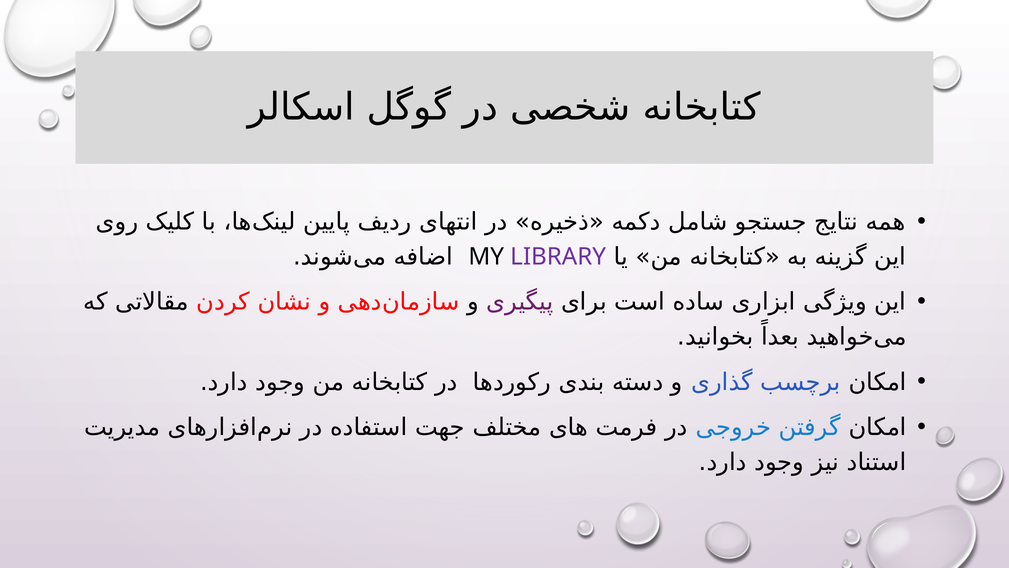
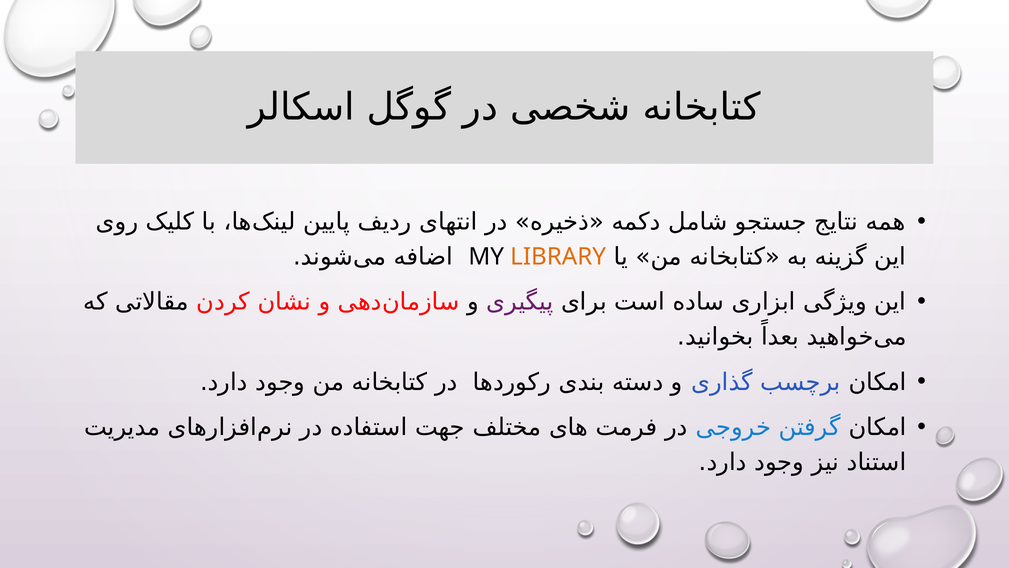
LIBRARY colour: purple -> orange
